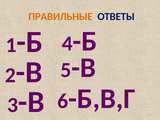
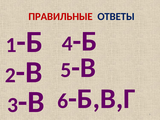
ПРАВИЛЬНЫЕ colour: orange -> red
